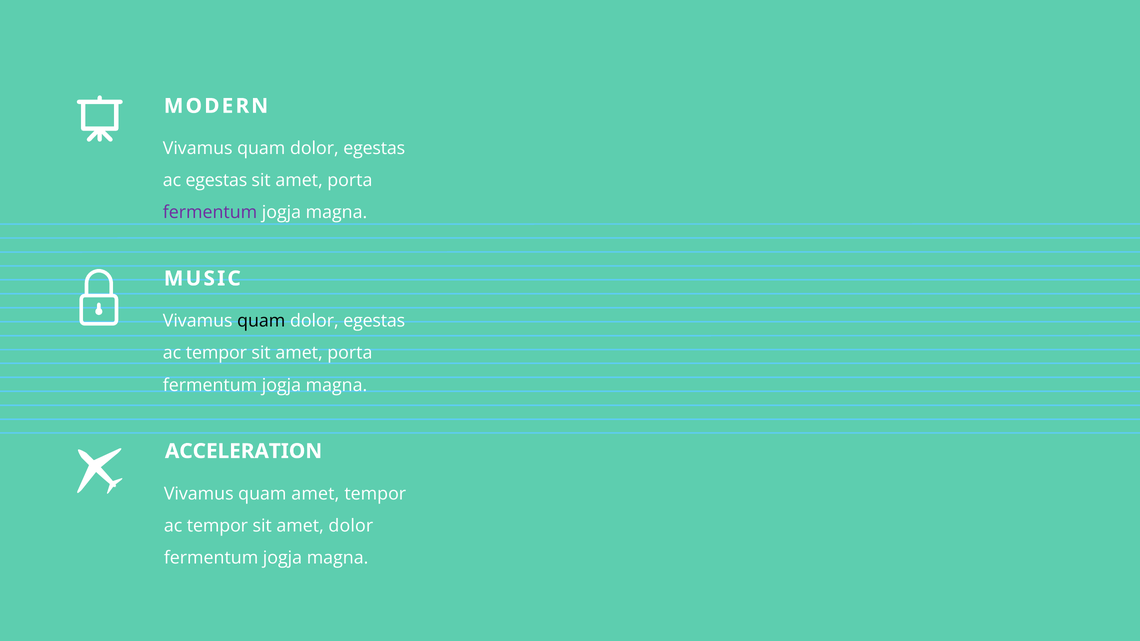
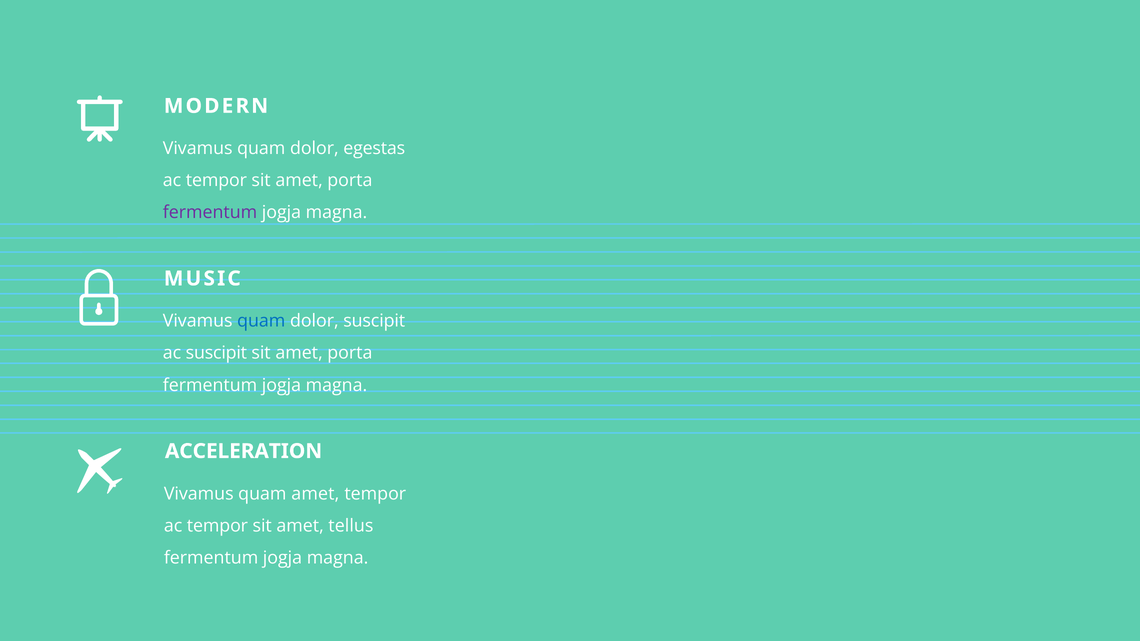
egestas at (216, 181): egestas -> tempor
quam at (261, 321) colour: black -> blue
egestas at (374, 321): egestas -> suscipit
tempor at (216, 353): tempor -> suscipit
amet dolor: dolor -> tellus
